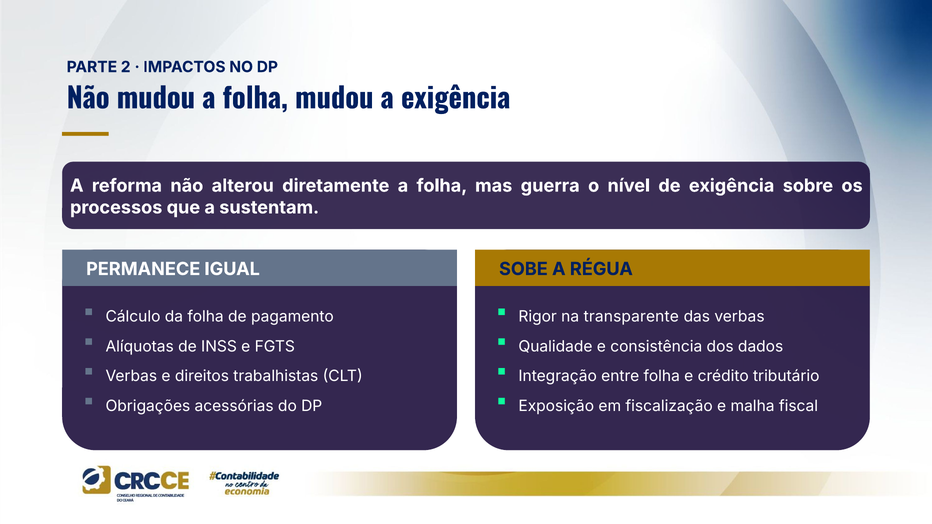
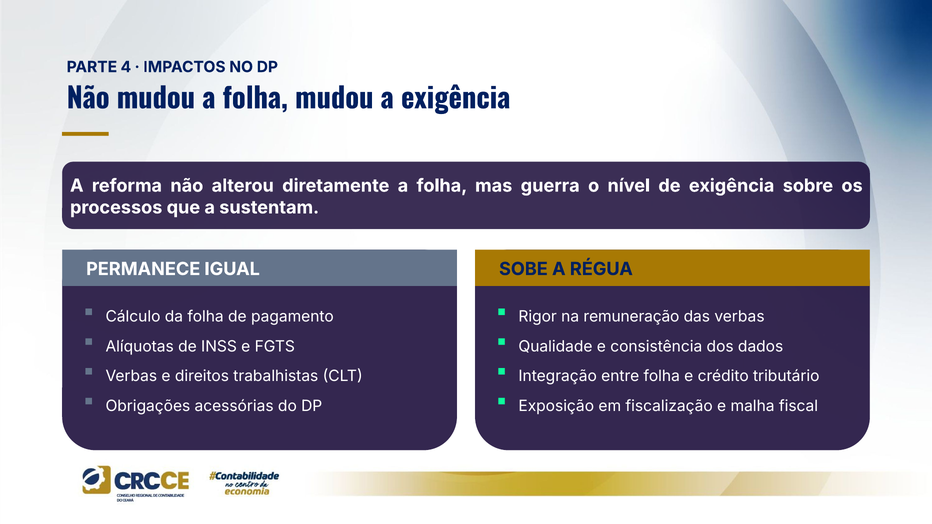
2: 2 -> 4
transparente: transparente -> remuneração
